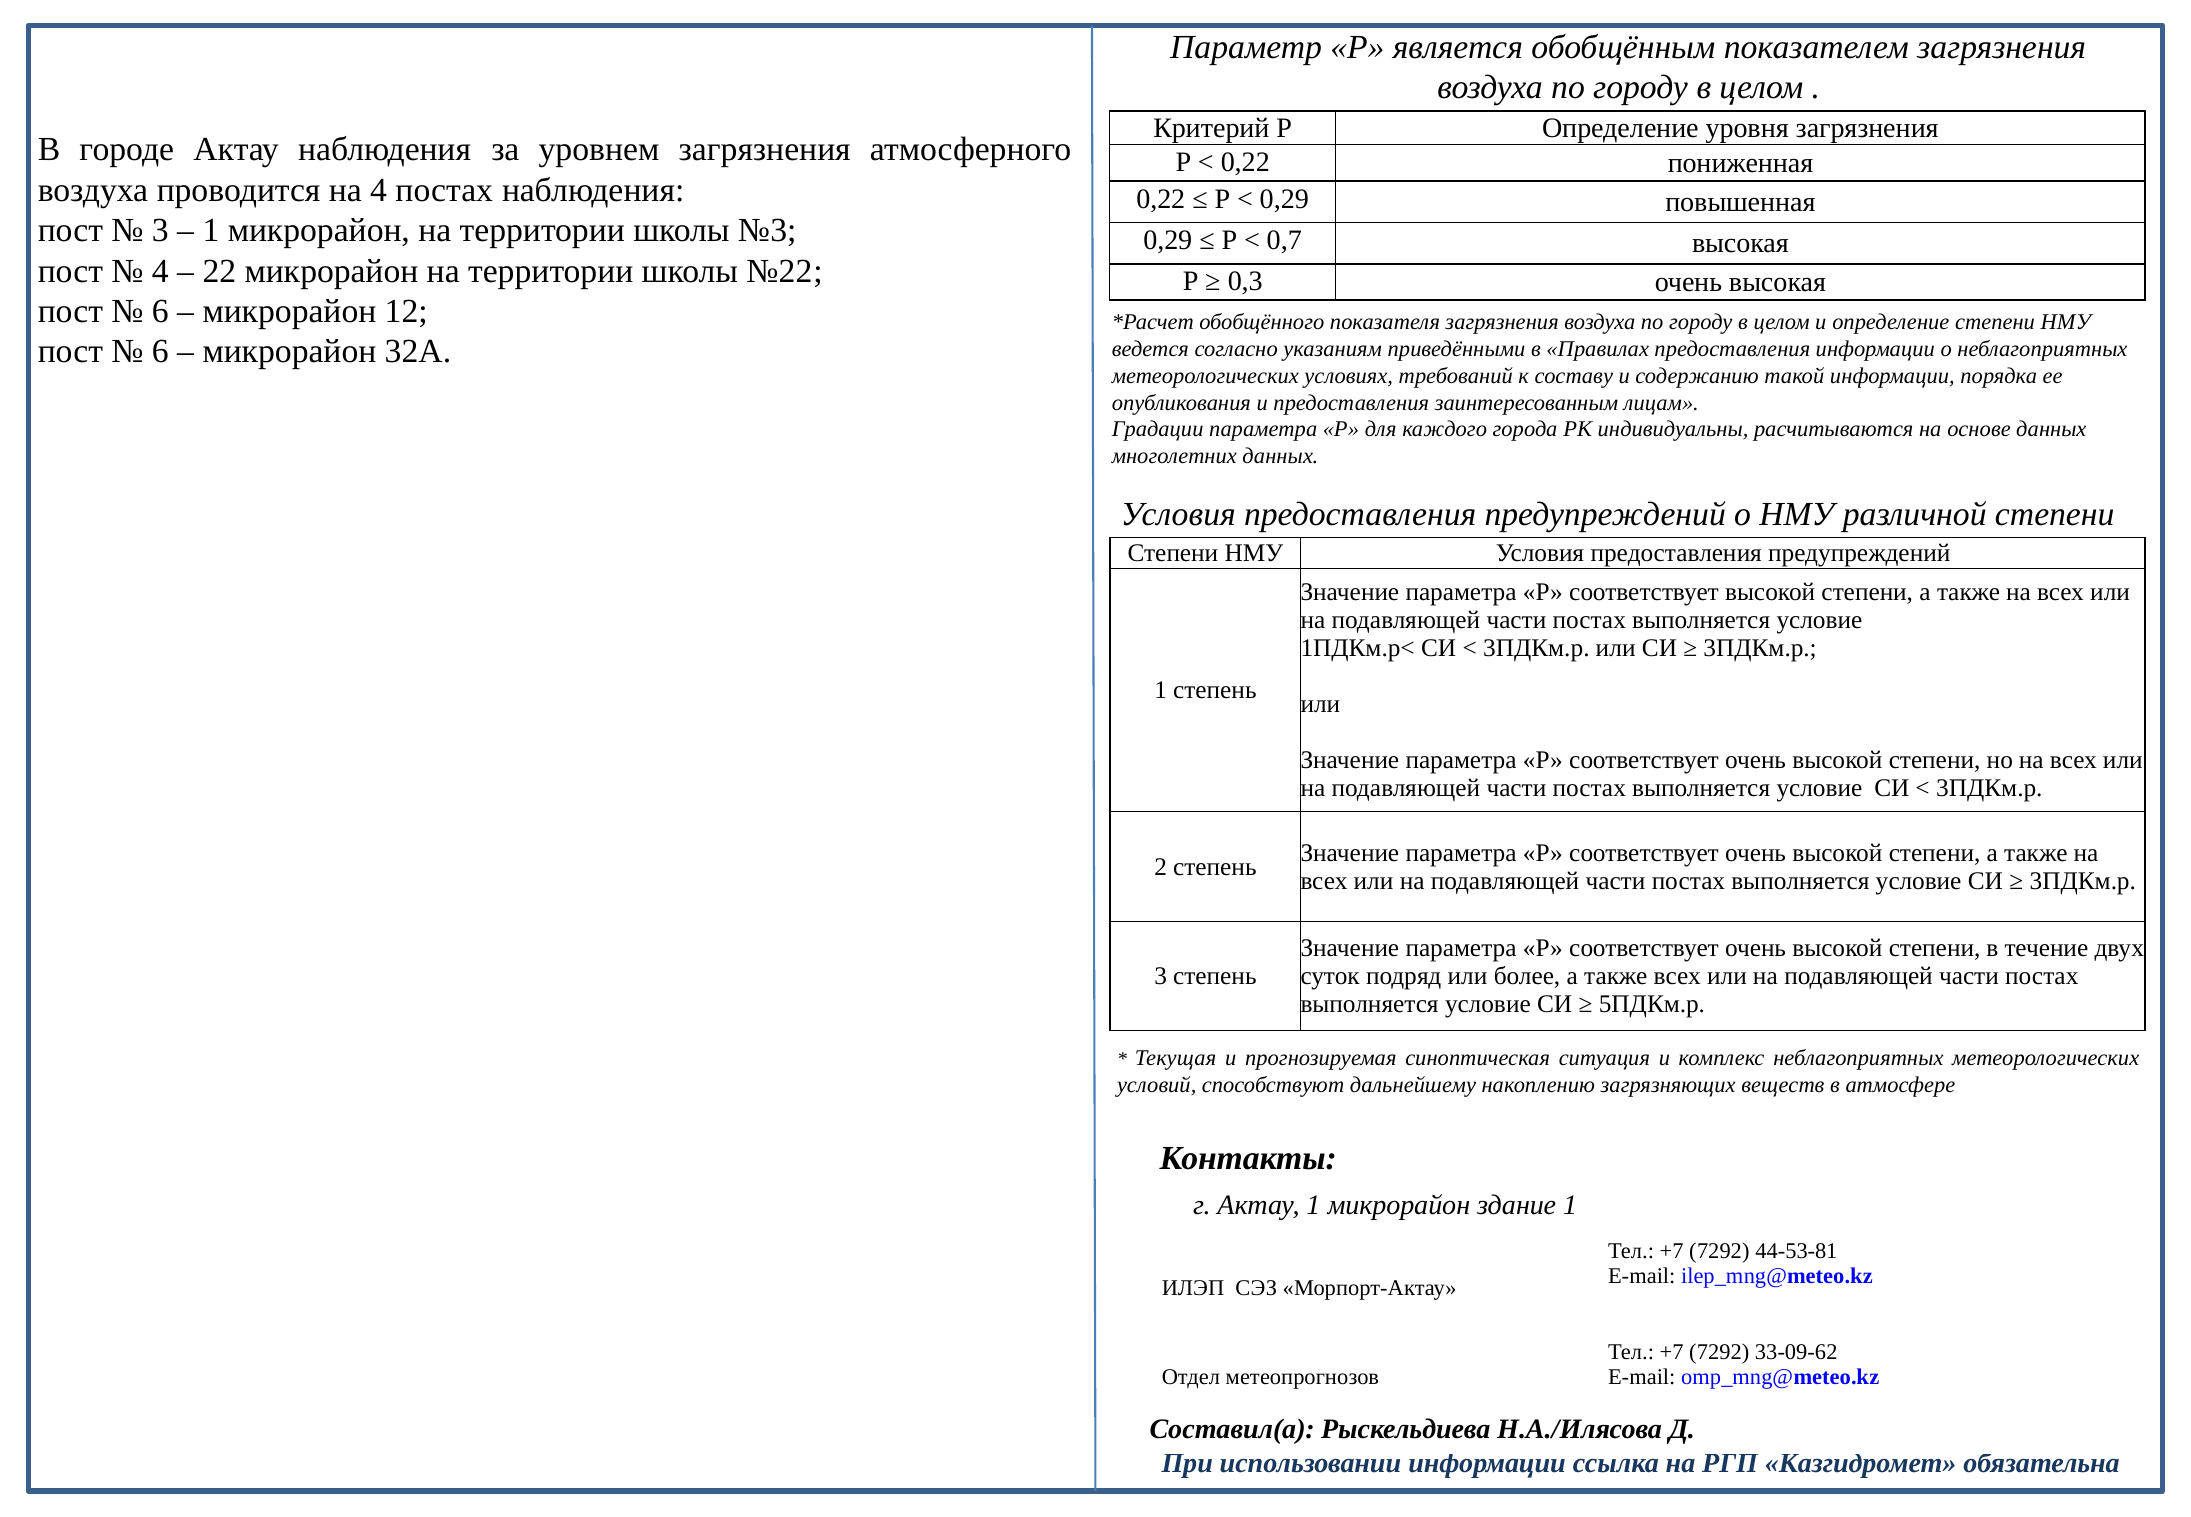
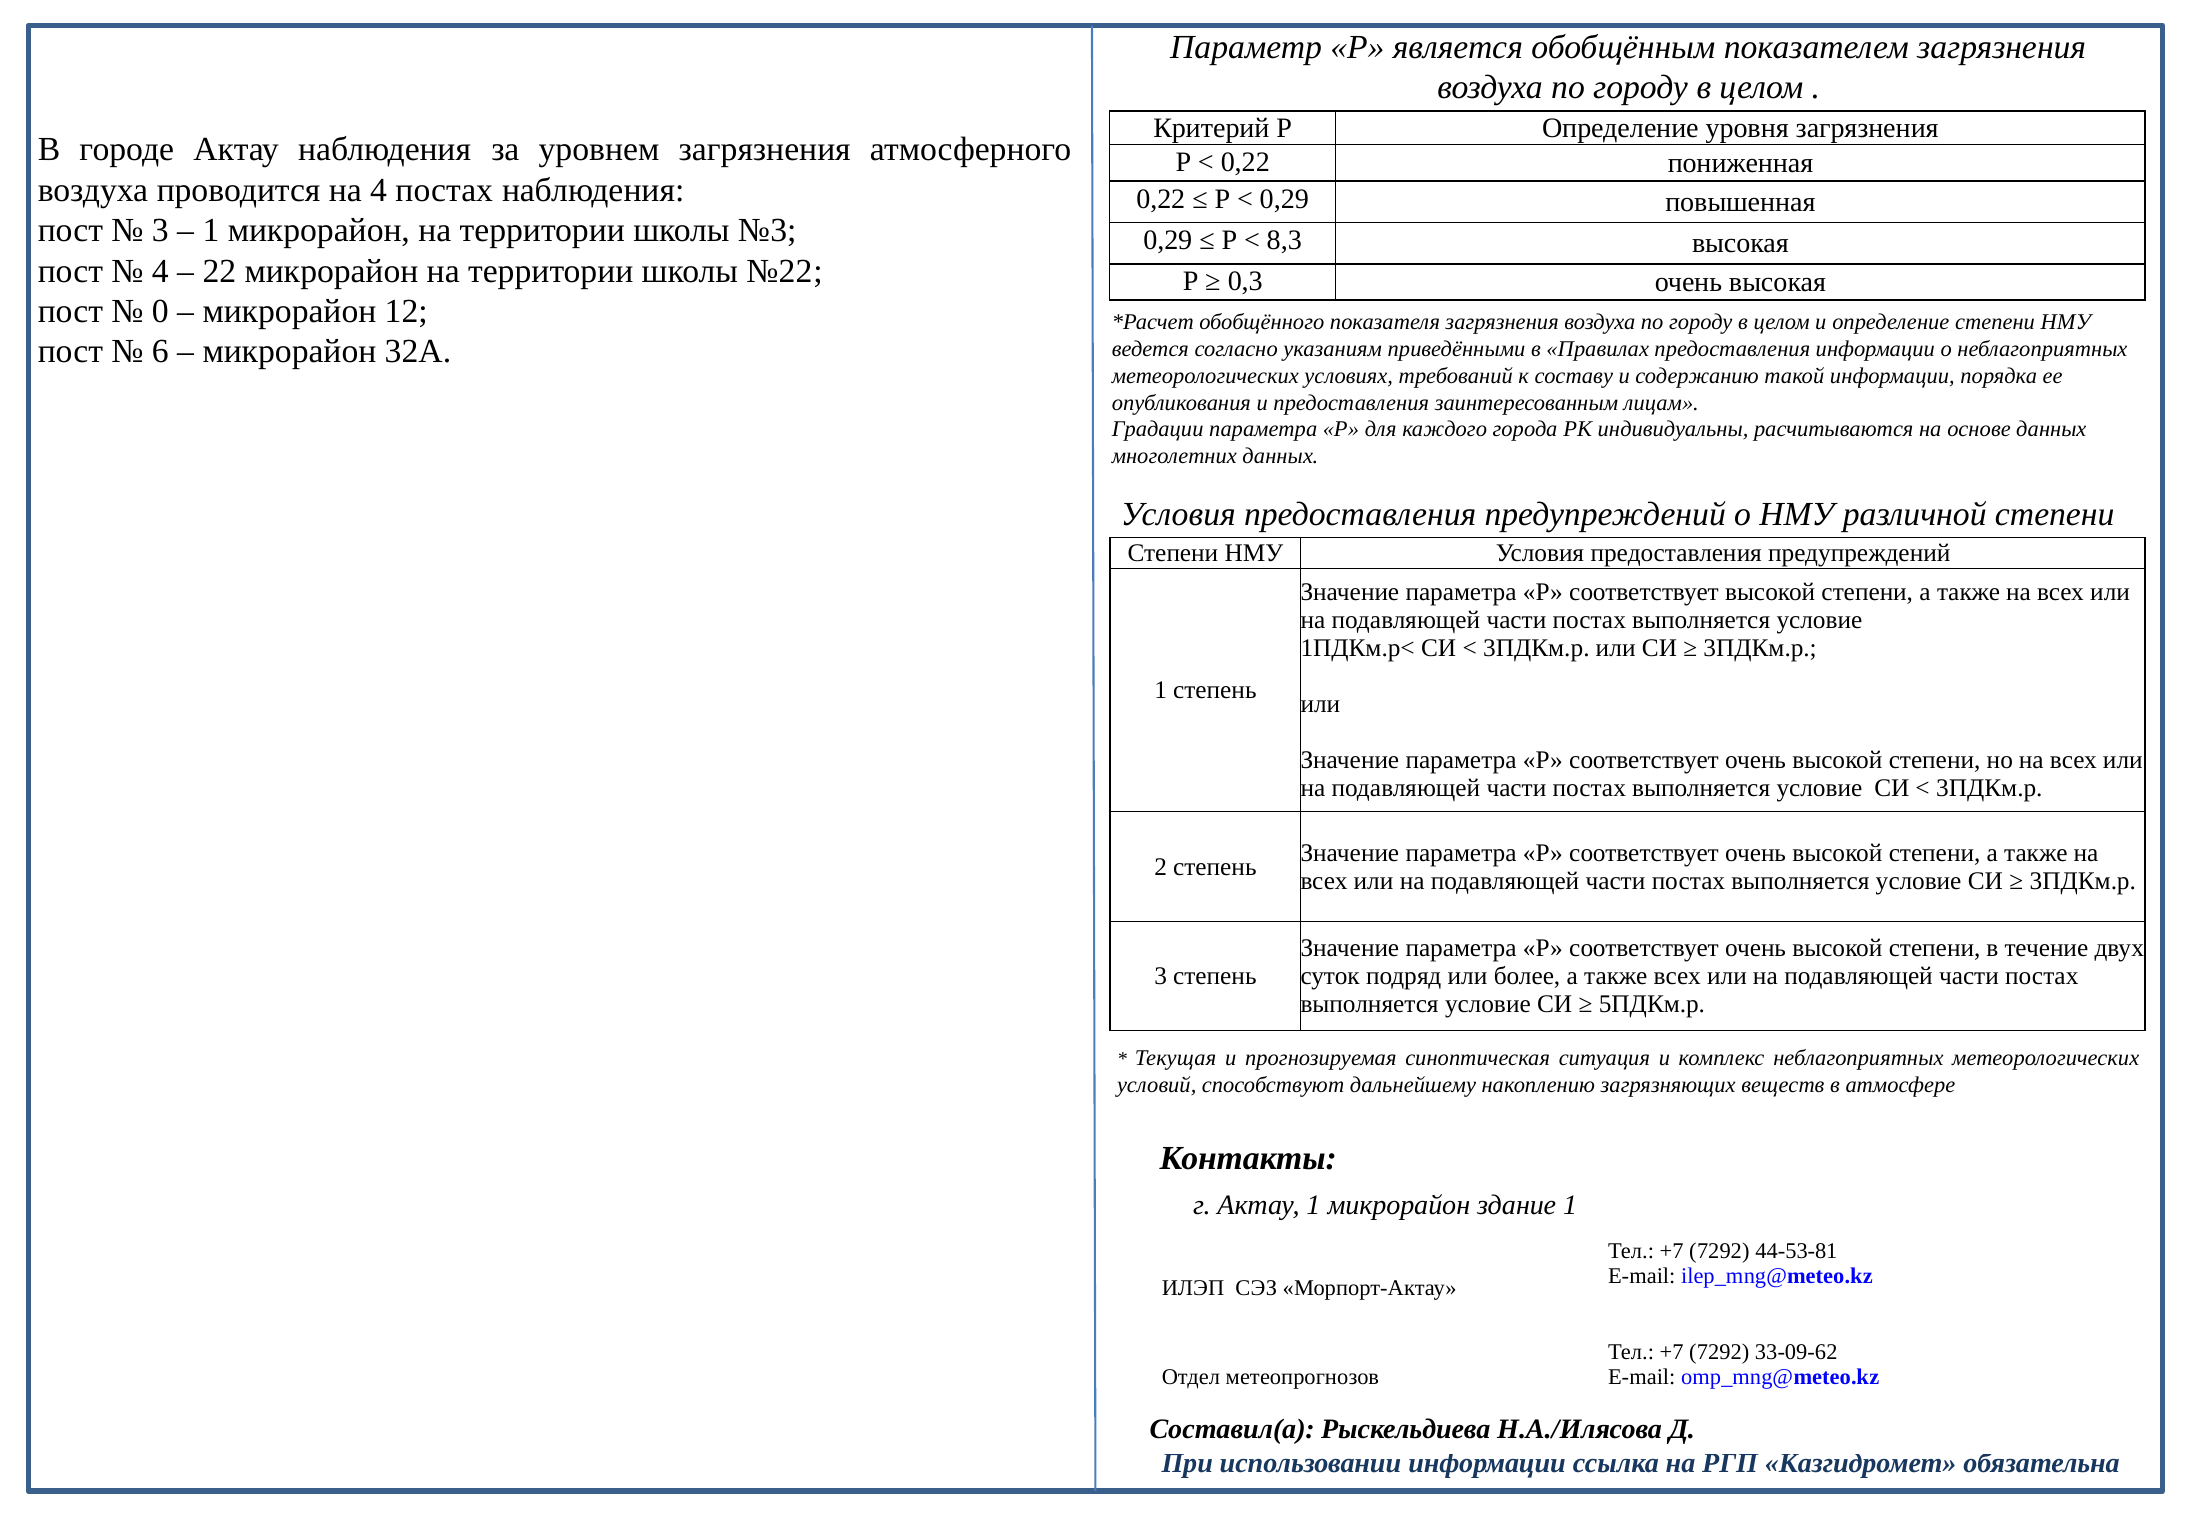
0,7: 0,7 -> 8,3
6 at (160, 311): 6 -> 0
